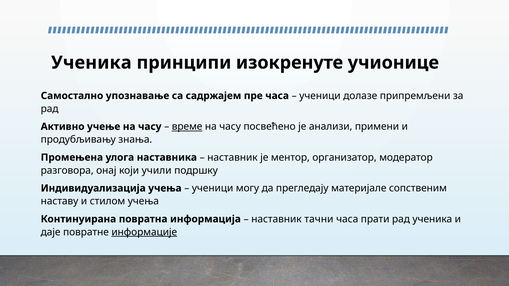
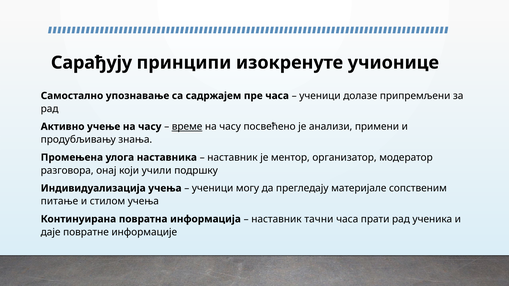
Ученика at (91, 63): Ученика -> Сарађују
наставу: наставу -> питање
информације underline: present -> none
